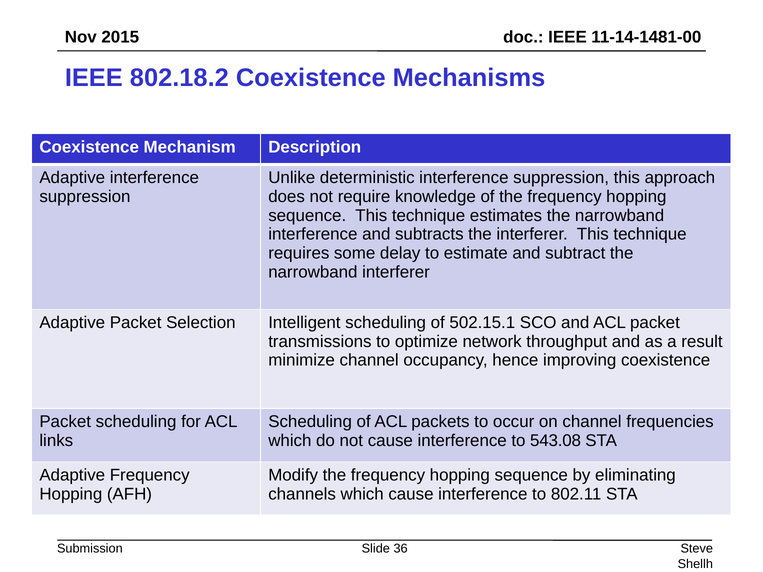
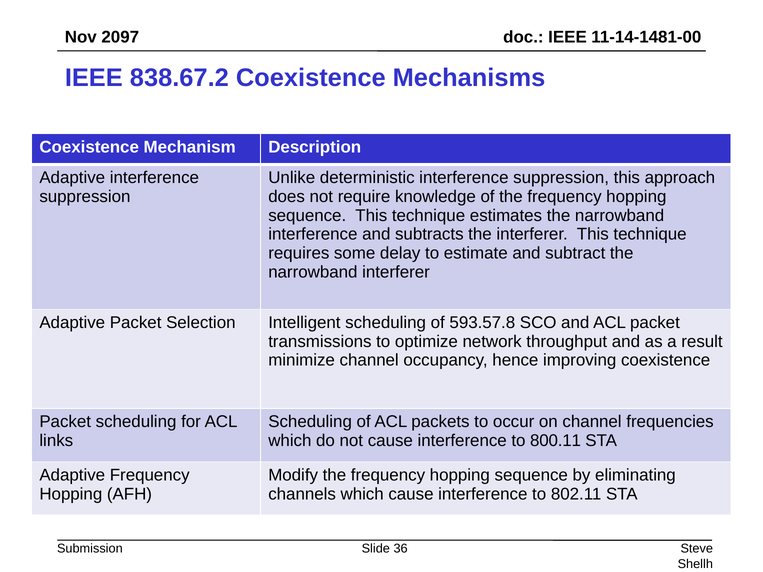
2015: 2015 -> 2097
802.18.2: 802.18.2 -> 838.67.2
502.15.1: 502.15.1 -> 593.57.8
543.08: 543.08 -> 800.11
